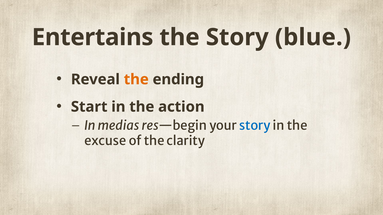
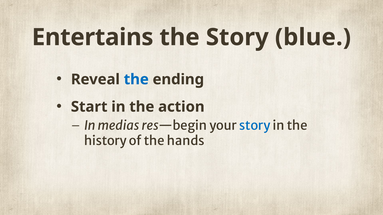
the at (136, 80) colour: orange -> blue
excuse: excuse -> history
clarity: clarity -> hands
